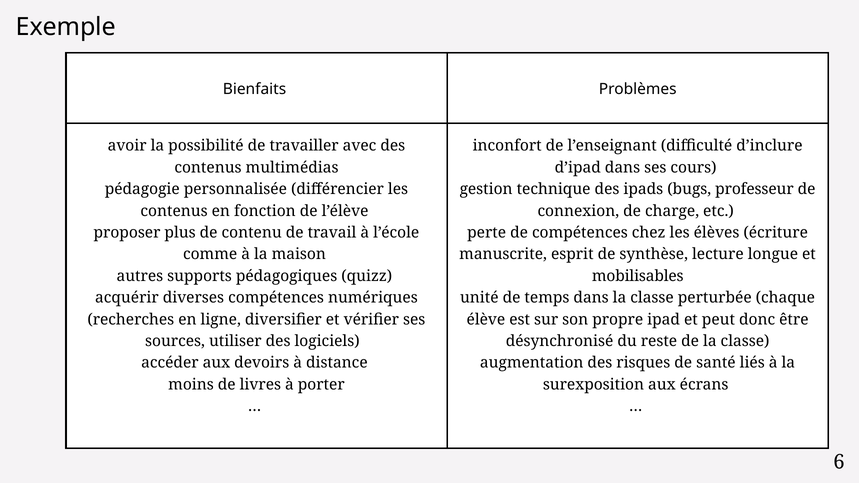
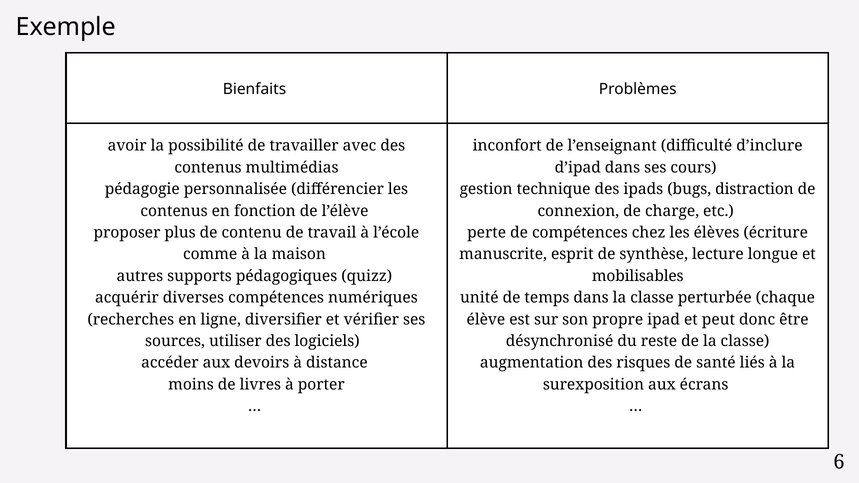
professeur: professeur -> distraction
